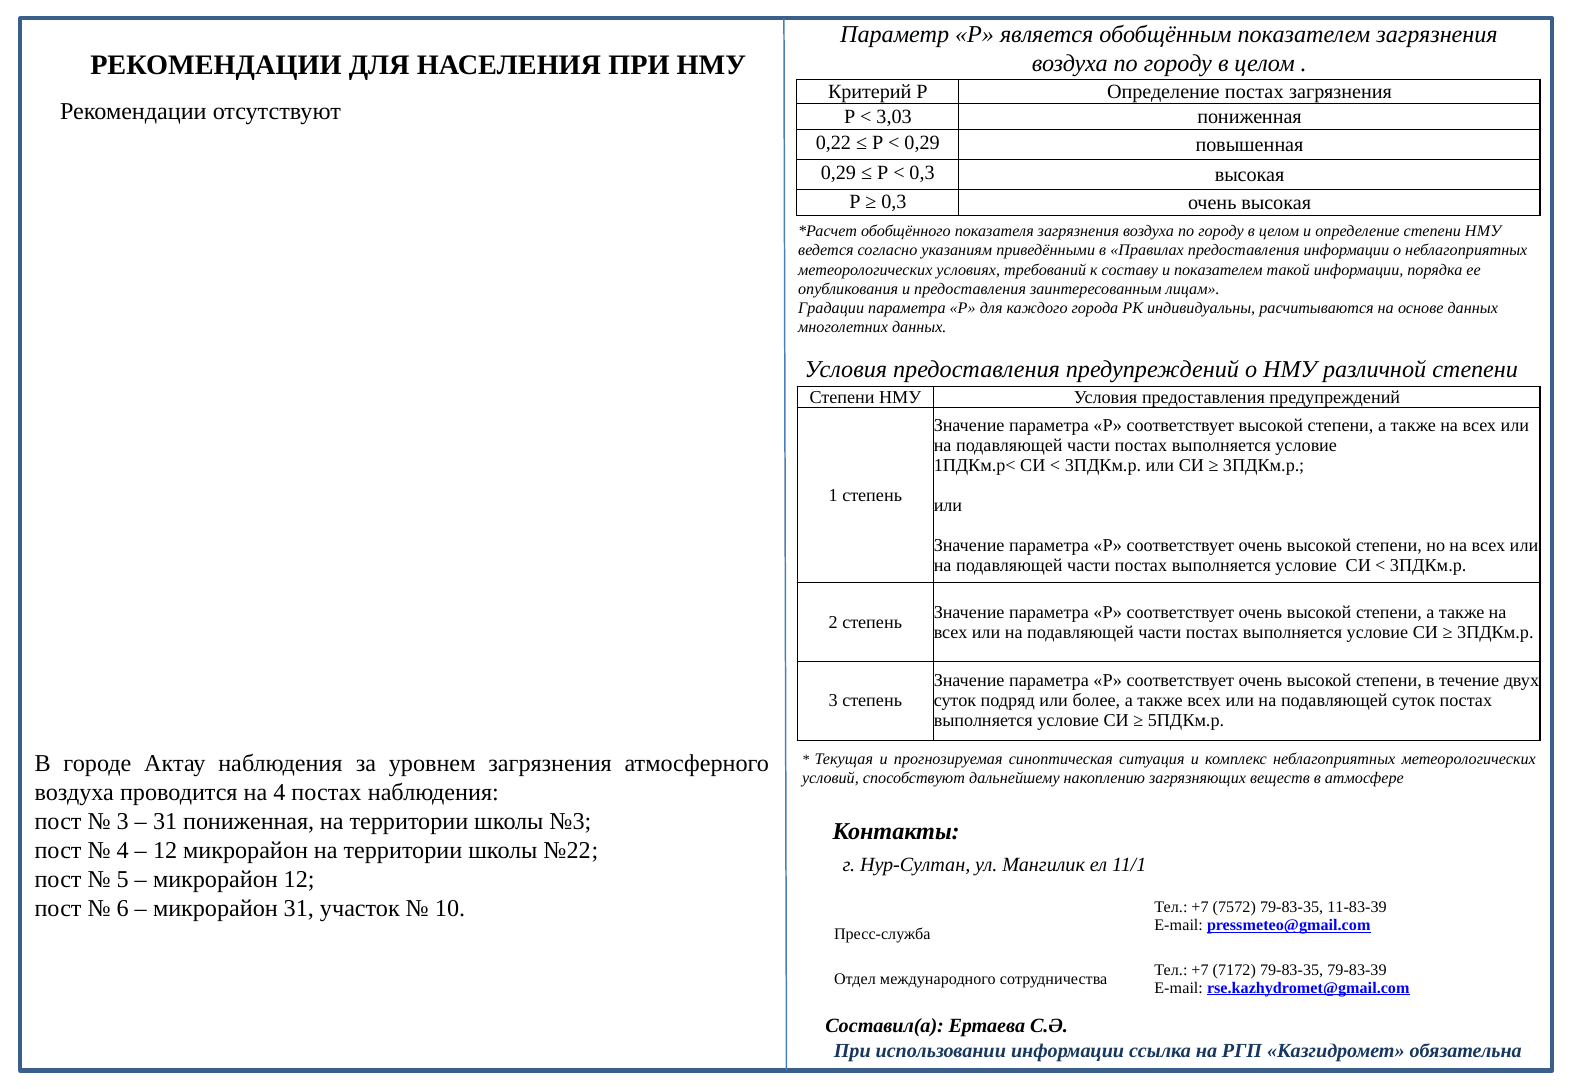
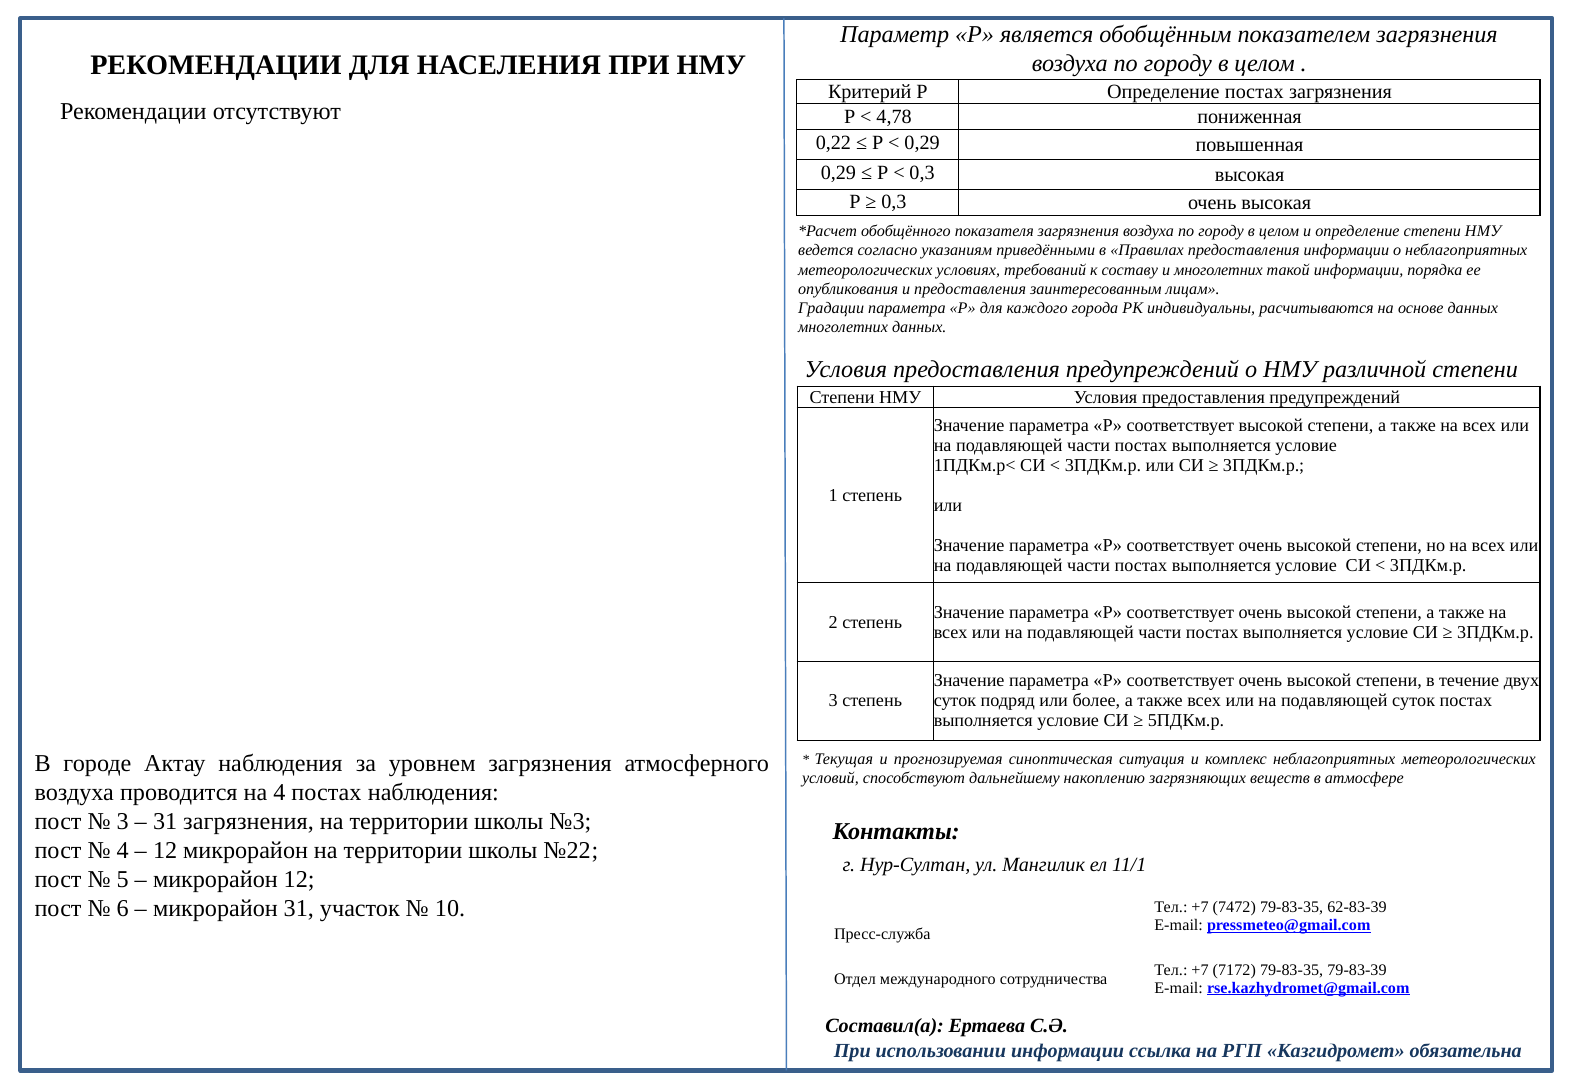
3,03: 3,03 -> 4,78
и показателем: показателем -> многолетних
31 пониженная: пониженная -> загрязнения
7572: 7572 -> 7472
11-83-39: 11-83-39 -> 62-83-39
